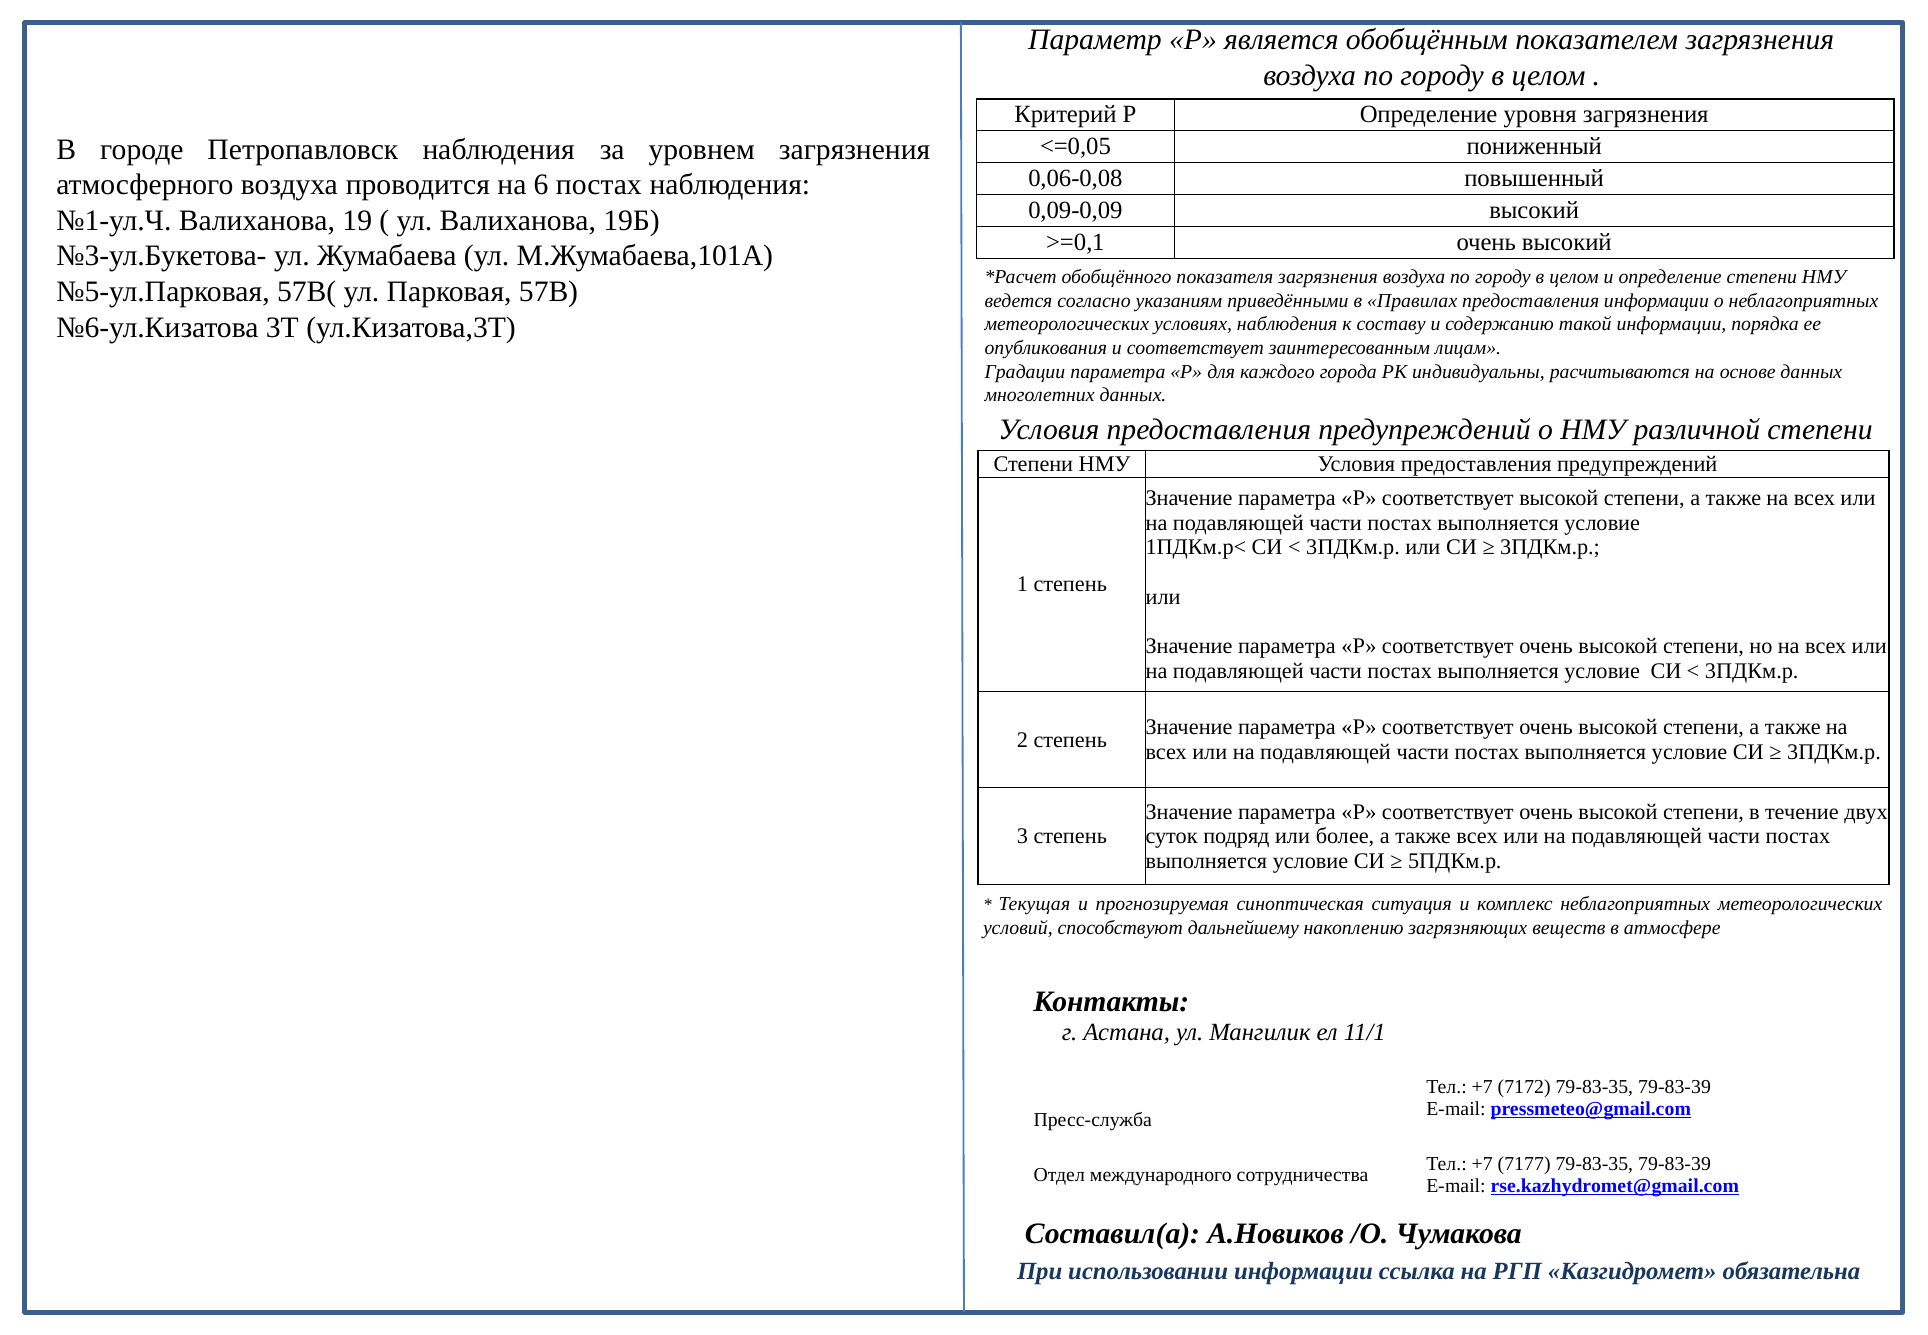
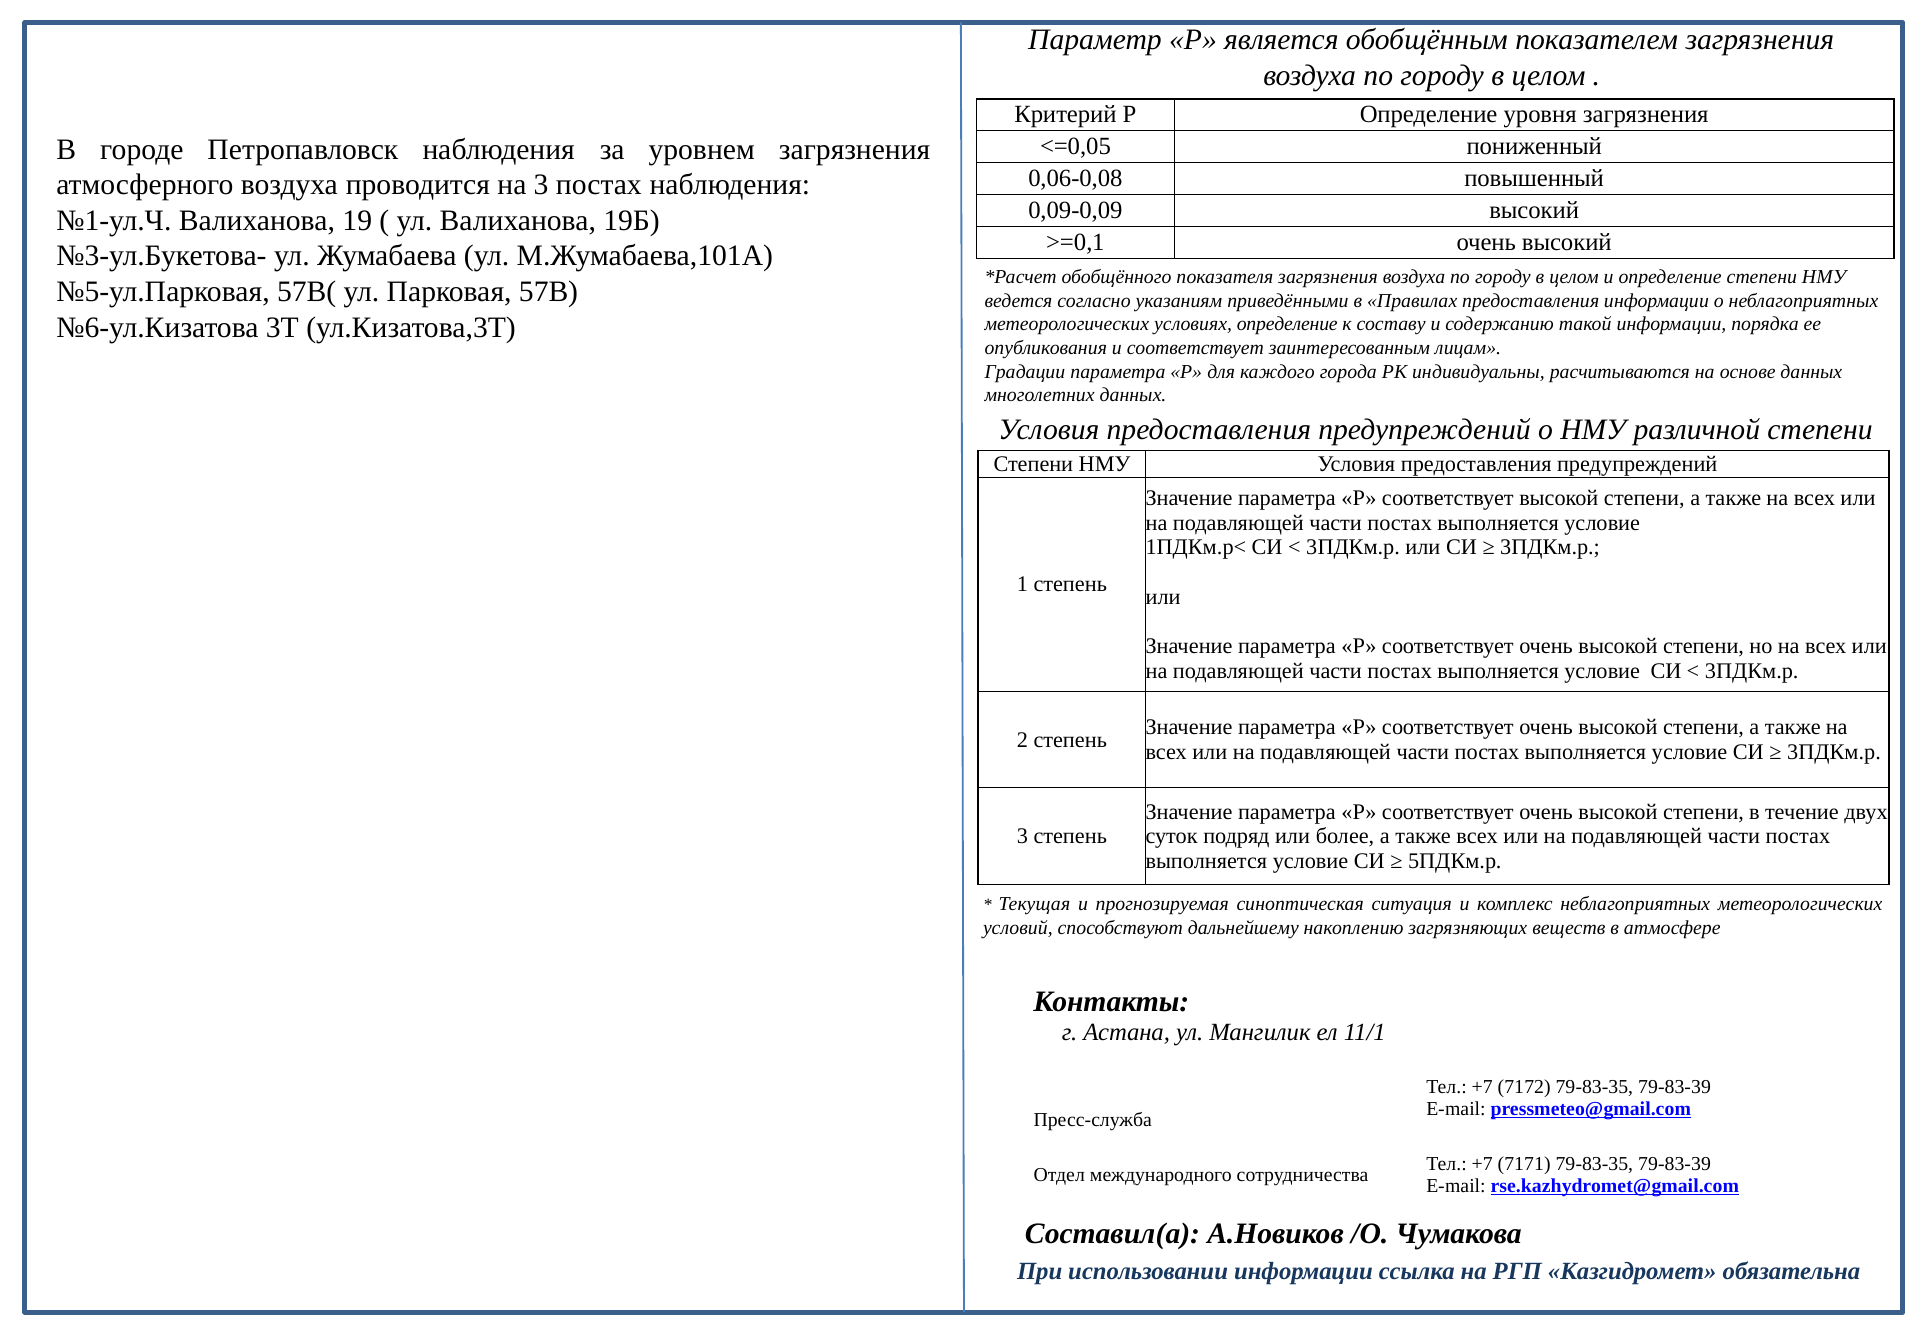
на 6: 6 -> 3
условиях наблюдения: наблюдения -> определение
7177: 7177 -> 7171
